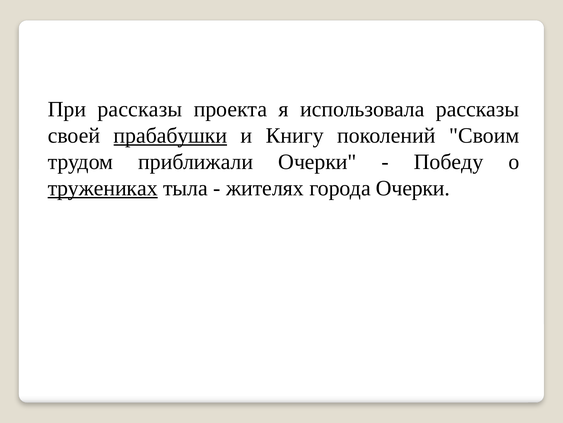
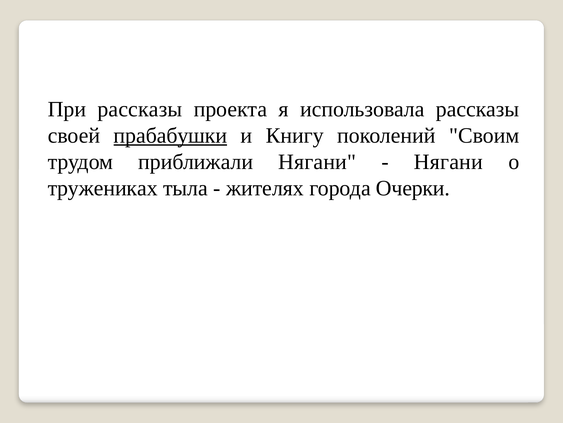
приближали Очерки: Очерки -> Нягани
Победу at (449, 161): Победу -> Нягани
тружениках underline: present -> none
